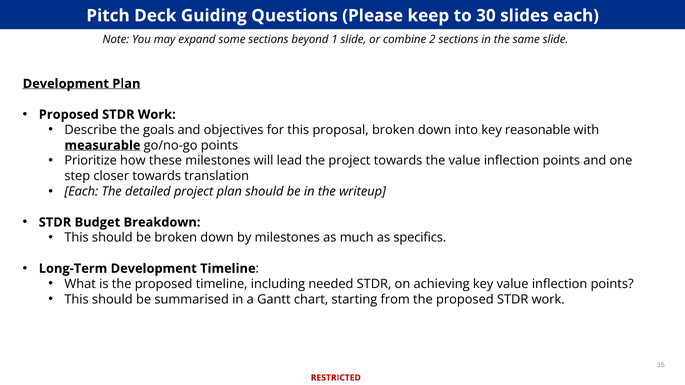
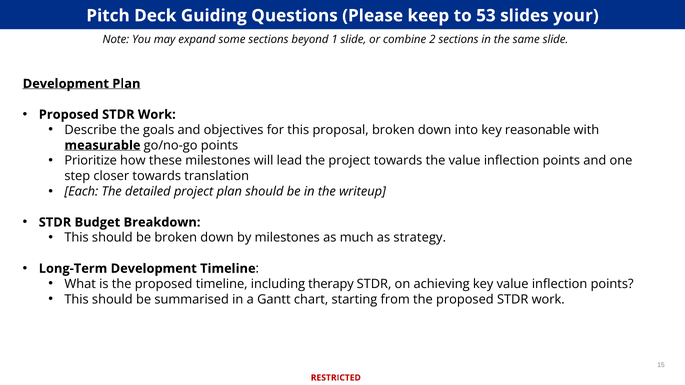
30: 30 -> 53
slides each: each -> your
specifics: specifics -> strategy
needed: needed -> therapy
